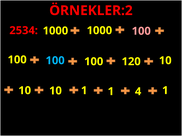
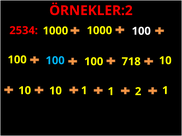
100 at (141, 31) colour: pink -> white
120: 120 -> 718
4: 4 -> 2
